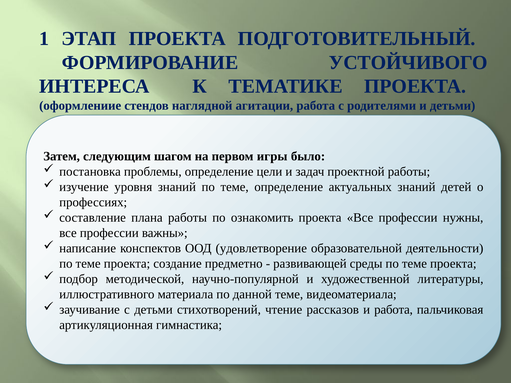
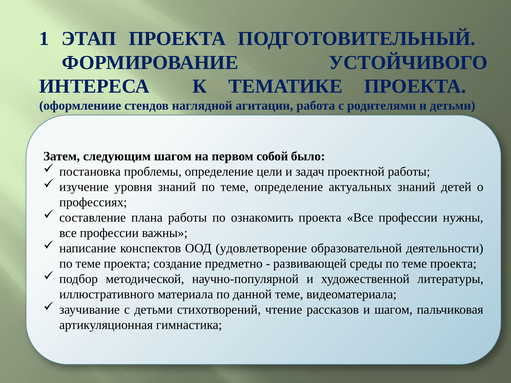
игры: игры -> собой
и работа: работа -> шагом
